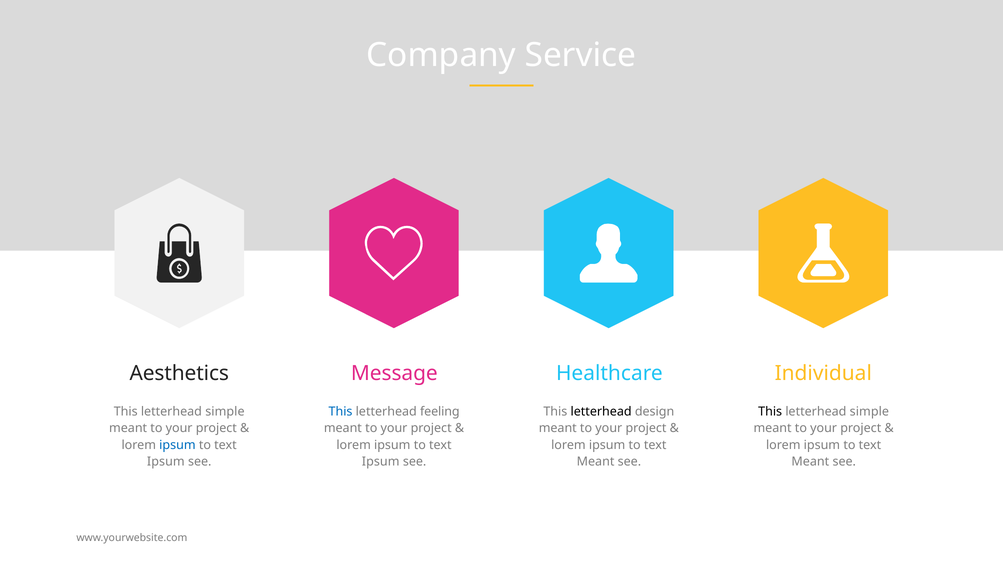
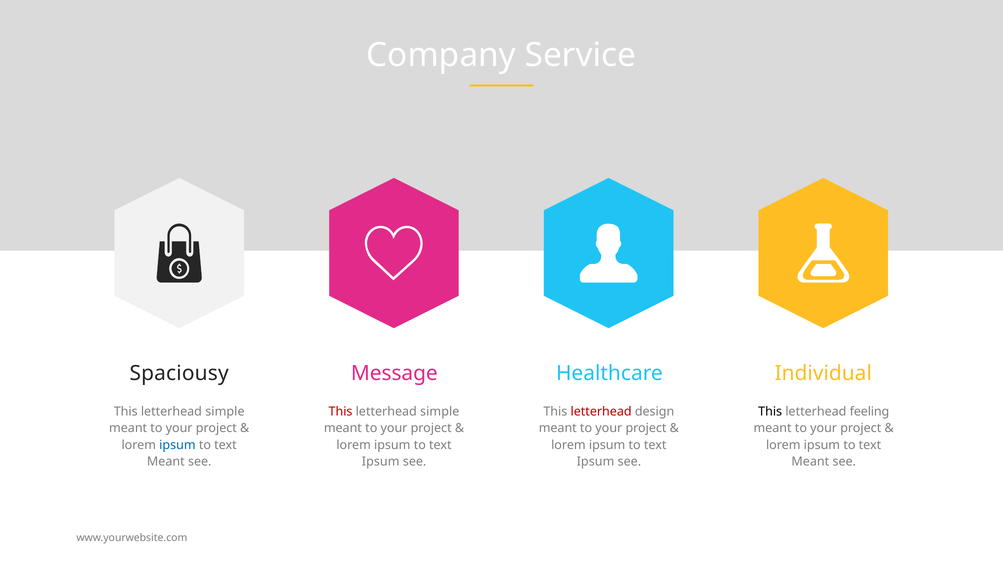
Aesthetics: Aesthetics -> Spaciousy
This at (341, 412) colour: blue -> red
feeling at (440, 412): feeling -> simple
letterhead at (601, 412) colour: black -> red
simple at (869, 412): simple -> feeling
Ipsum at (166, 462): Ipsum -> Meant
Meant at (596, 462): Meant -> Ipsum
